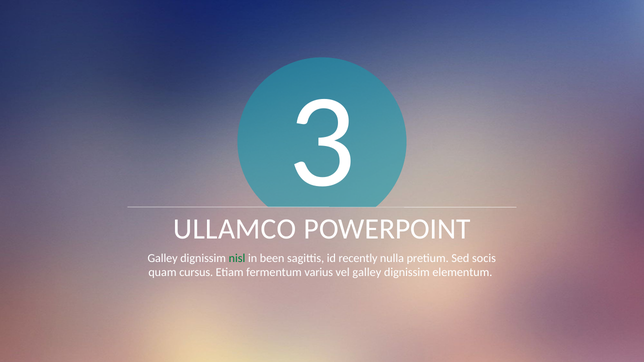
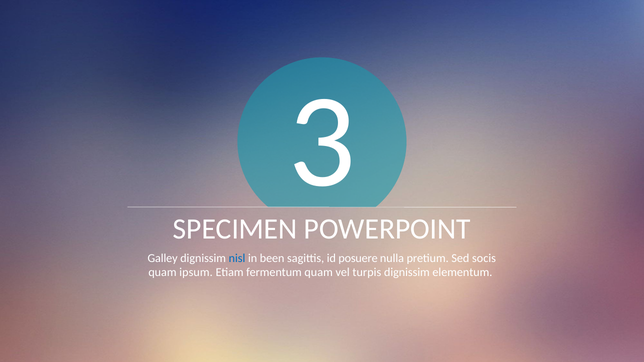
ULLAMCO: ULLAMCO -> SPECIMEN
nisl colour: green -> blue
recently: recently -> posuere
cursus: cursus -> ipsum
fermentum varius: varius -> quam
vel galley: galley -> turpis
